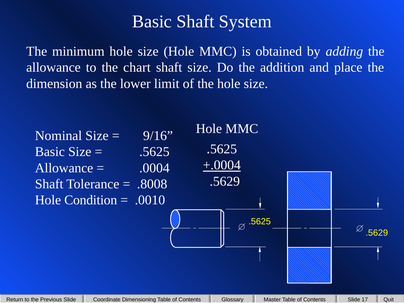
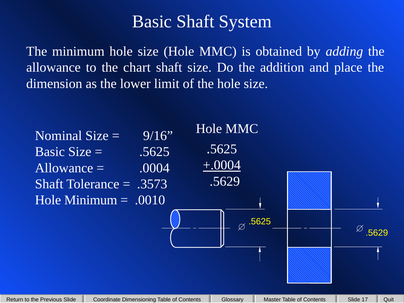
.8008: .8008 -> .3573
Hole Condition: Condition -> Minimum
